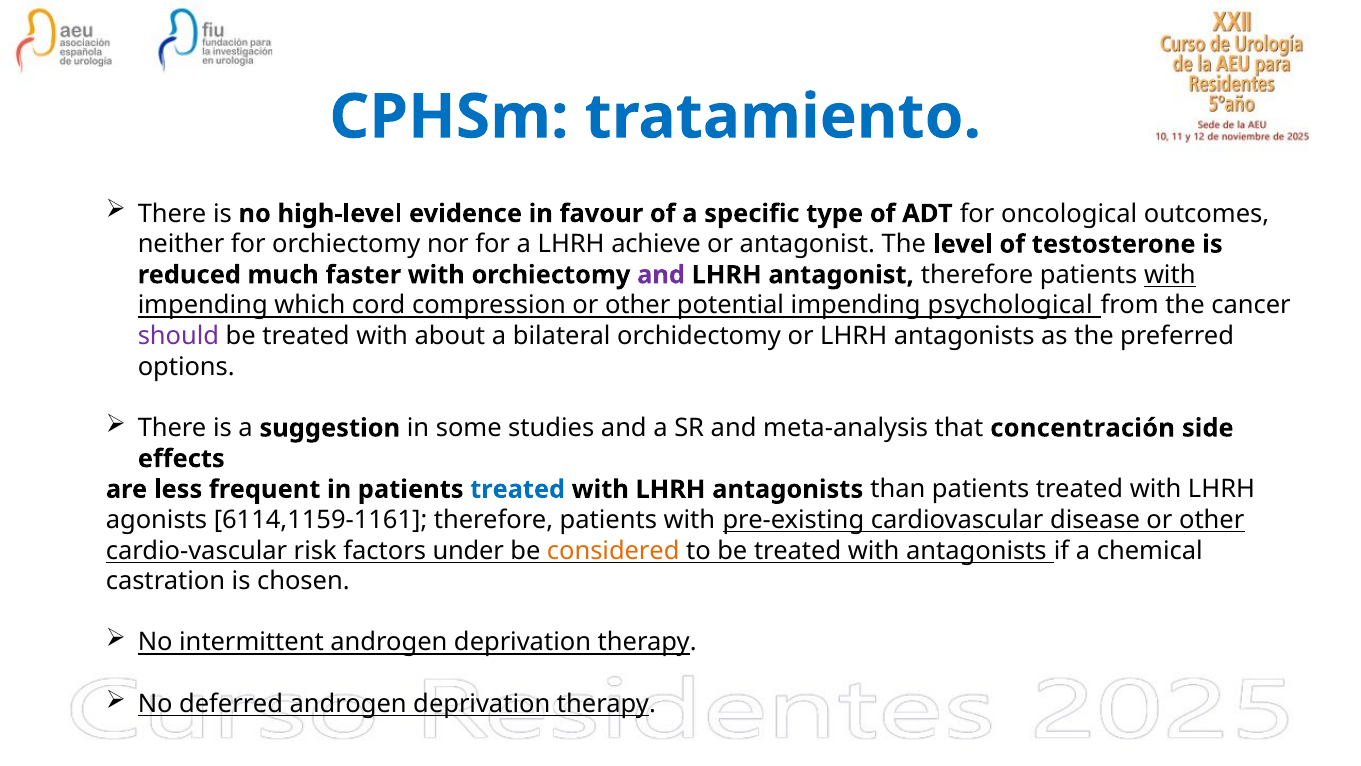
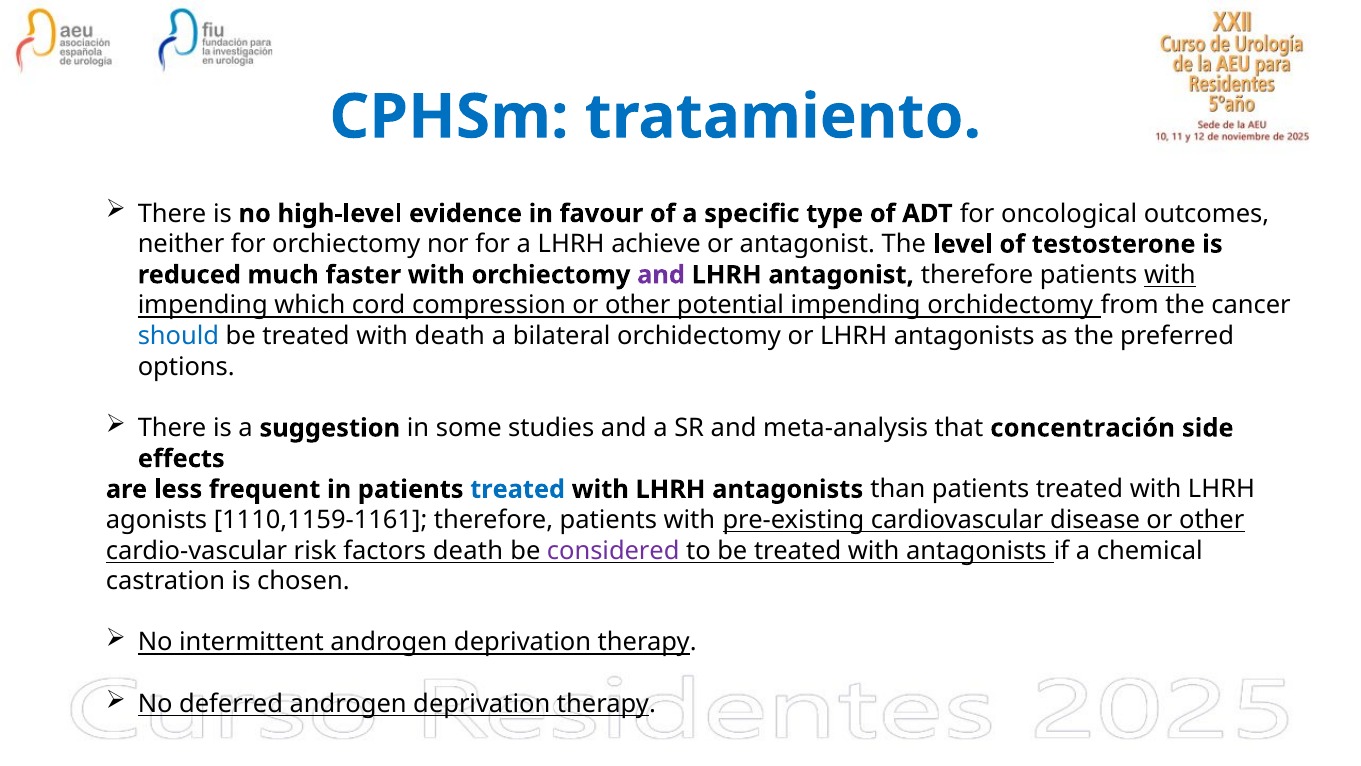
impending psychological: psychological -> orchidectomy
should colour: purple -> blue
with about: about -> death
6114,1159-1161: 6114,1159-1161 -> 1110,1159-1161
factors under: under -> death
considered colour: orange -> purple
